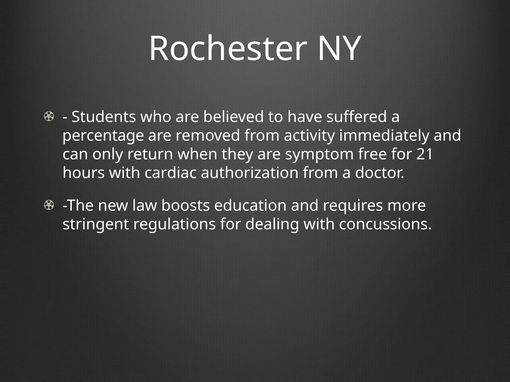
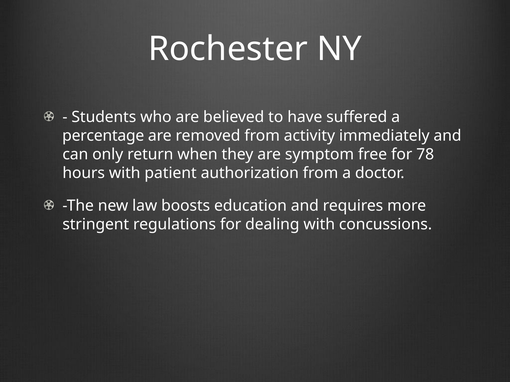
21: 21 -> 78
cardiac: cardiac -> patient
